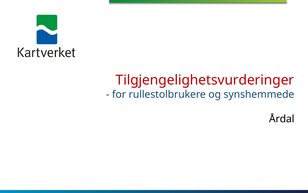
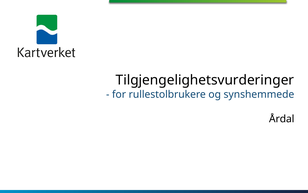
Tilgjengelighetsvurderinger colour: red -> black
